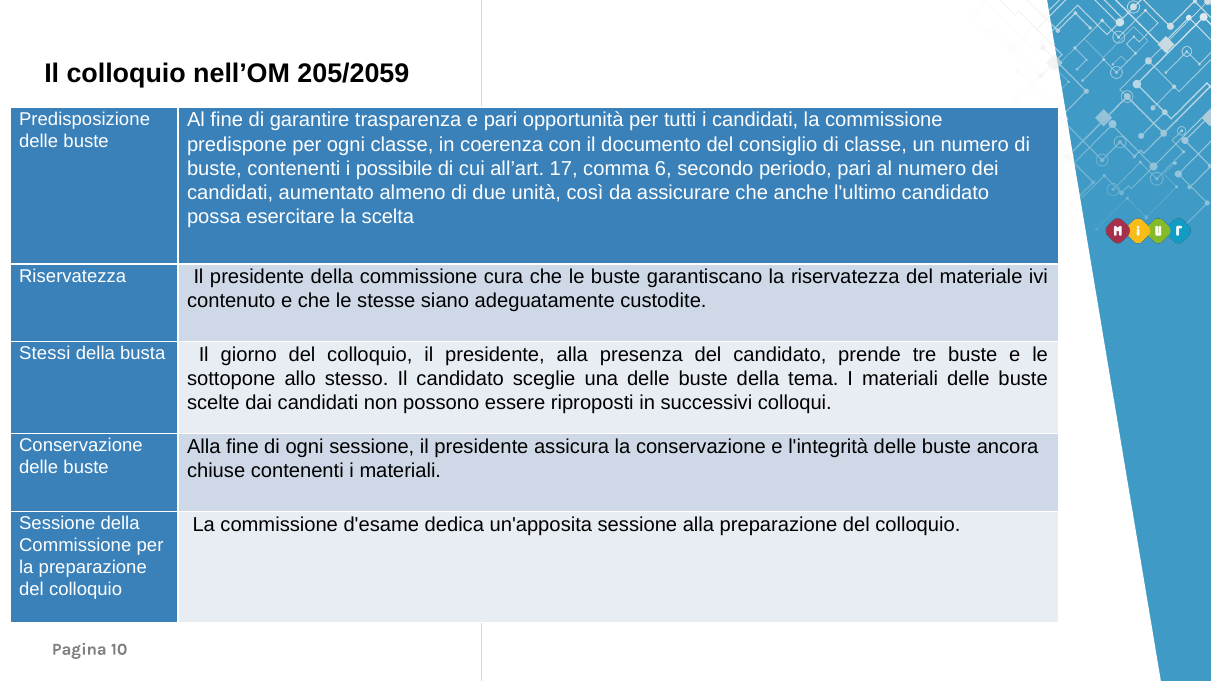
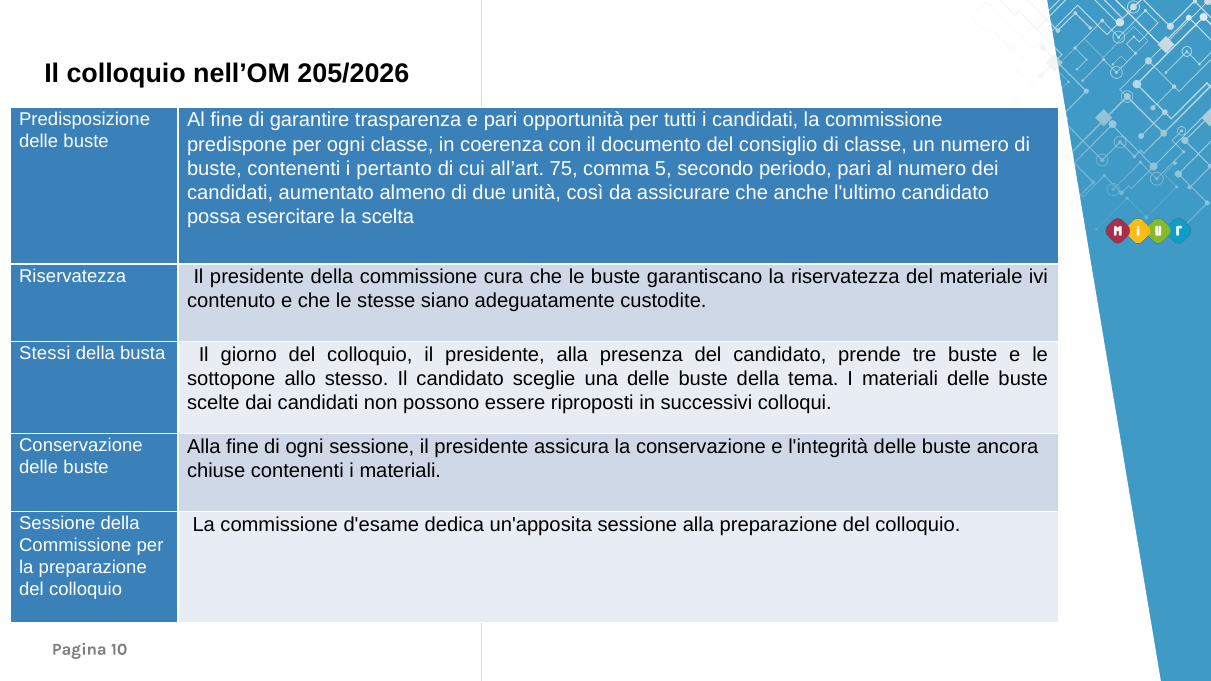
205/2059: 205/2059 -> 205/2026
possibile: possibile -> pertanto
17: 17 -> 75
6 at (663, 169): 6 -> 5
